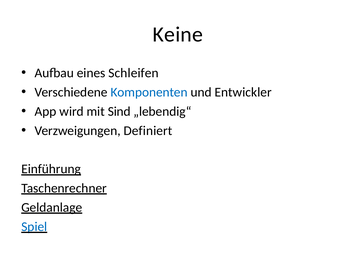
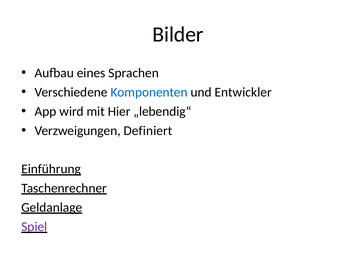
Keine: Keine -> Bilder
Schleifen: Schleifen -> Sprachen
Sind: Sind -> Hier
Spiel colour: blue -> purple
